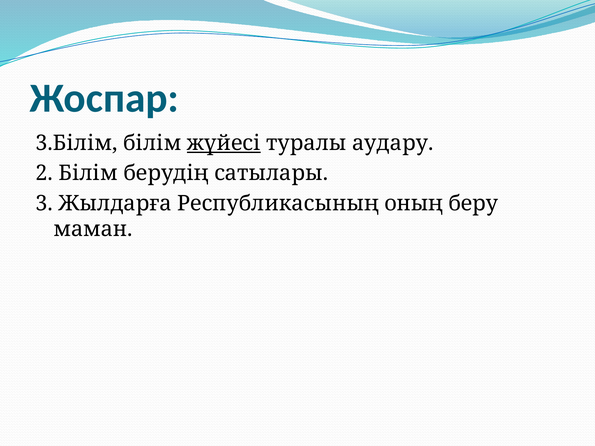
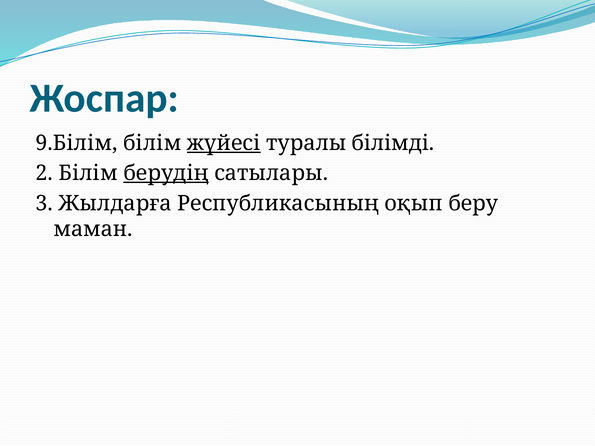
3.Білім: 3.Білім -> 9.Білім
аудару: аудару -> білімді
берудің underline: none -> present
оның: оның -> оқып
